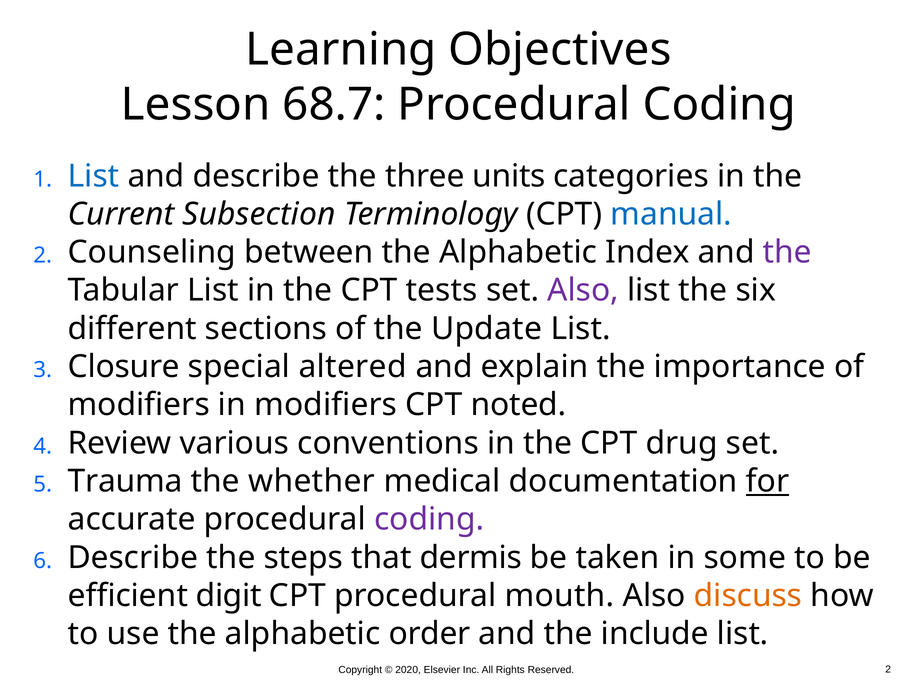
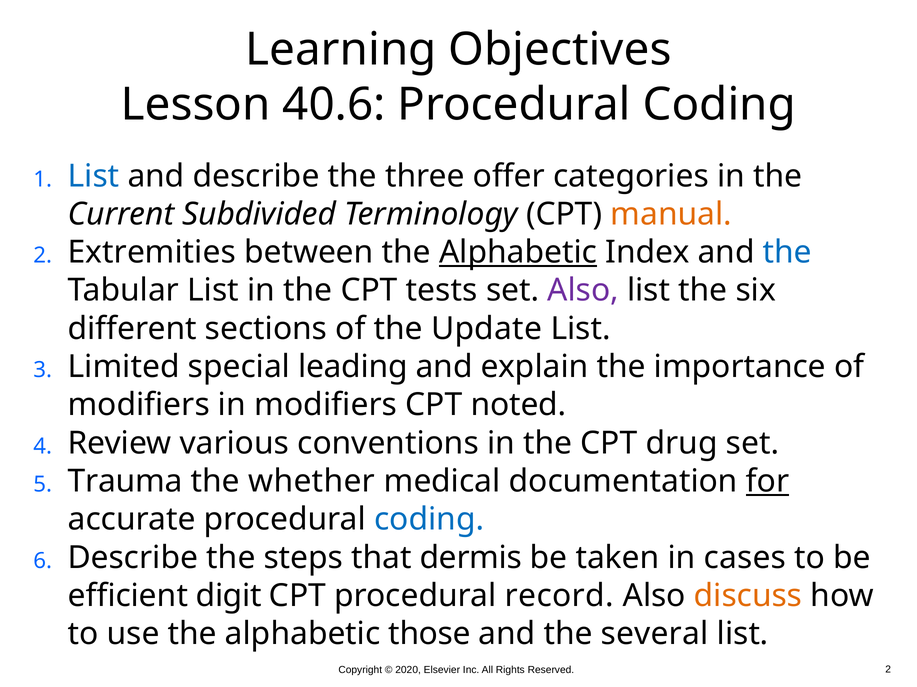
68.7: 68.7 -> 40.6
units: units -> offer
Subsection: Subsection -> Subdivided
manual colour: blue -> orange
Counseling: Counseling -> Extremities
Alphabetic at (518, 253) underline: none -> present
the at (787, 253) colour: purple -> blue
Closure: Closure -> Limited
altered: altered -> leading
coding at (429, 520) colour: purple -> blue
some: some -> cases
mouth: mouth -> record
order: order -> those
include: include -> several
